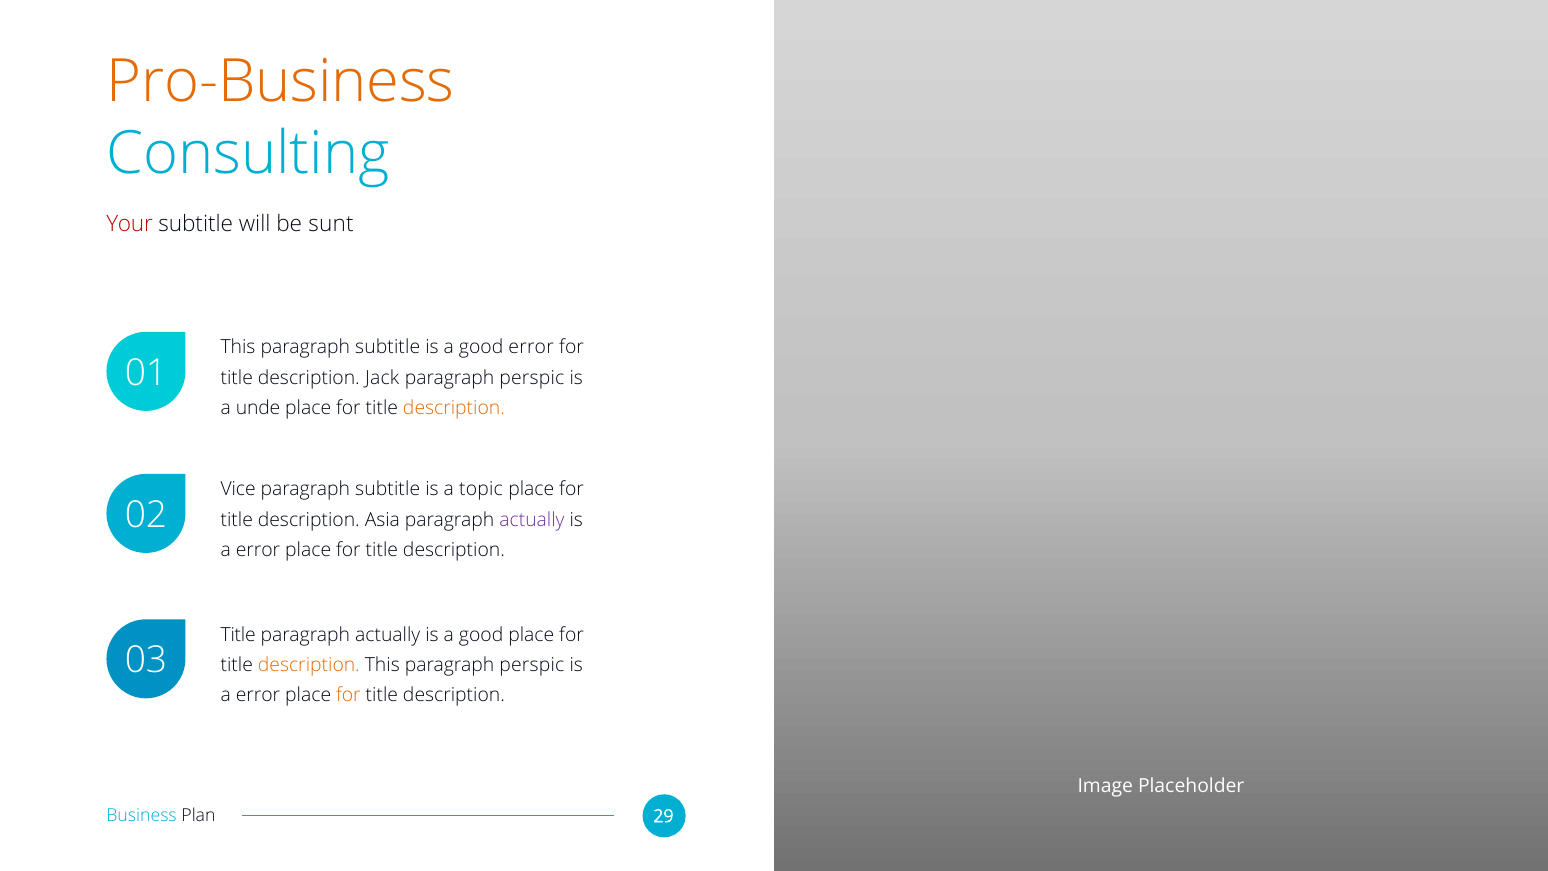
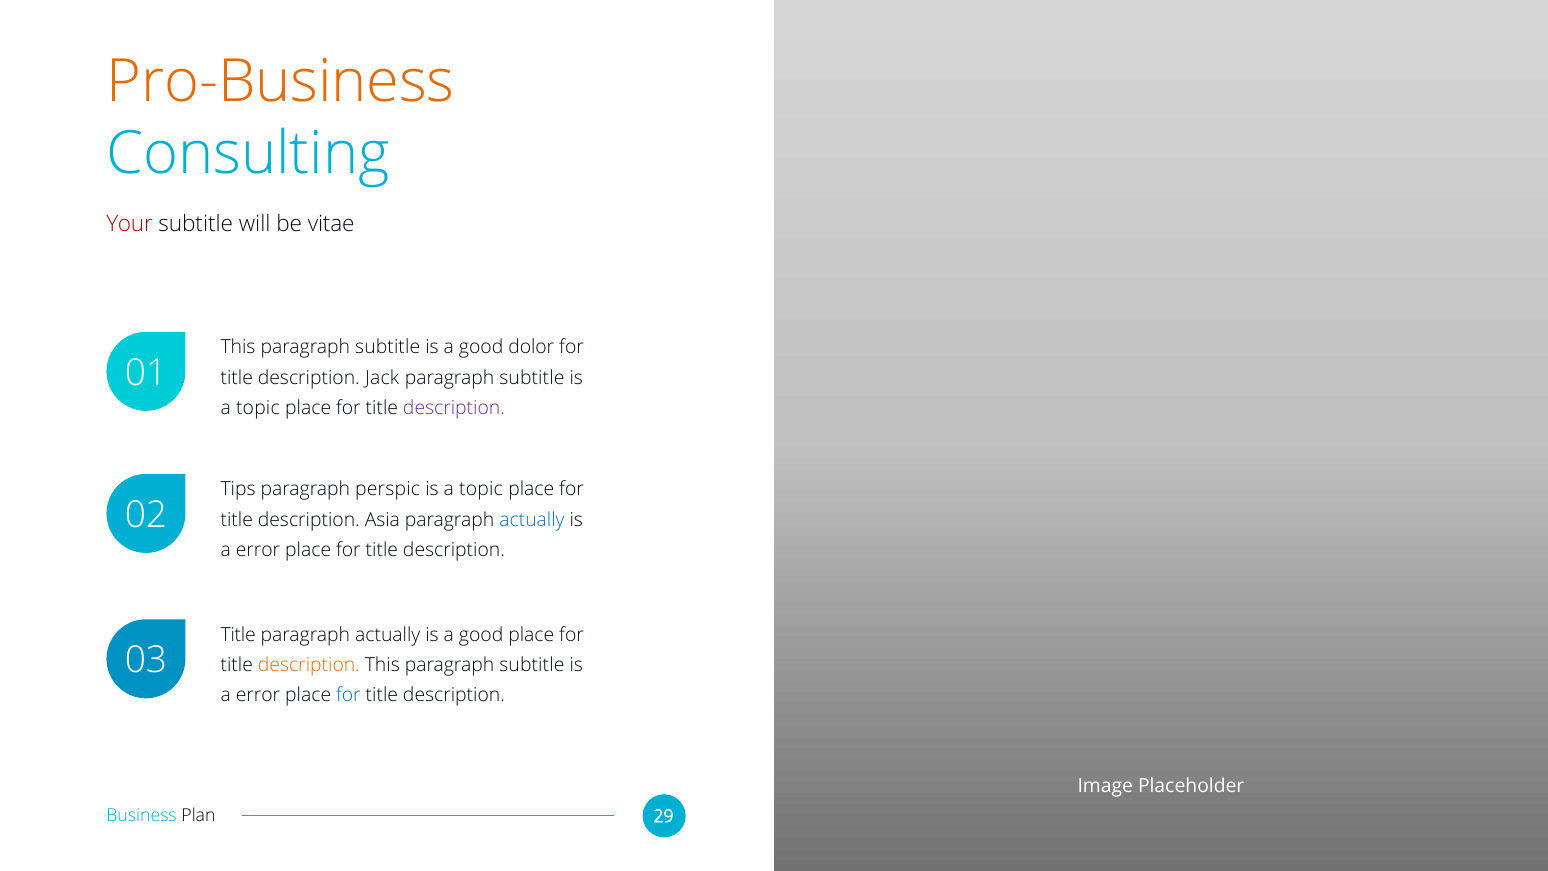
sunt: sunt -> vitae
good error: error -> dolor
perspic at (532, 378): perspic -> subtitle
unde at (258, 408): unde -> topic
description at (454, 408) colour: orange -> purple
Vice: Vice -> Tips
subtitle at (388, 489): subtitle -> perspic
actually at (532, 520) colour: purple -> blue
perspic at (532, 665): perspic -> subtitle
for at (348, 695) colour: orange -> blue
